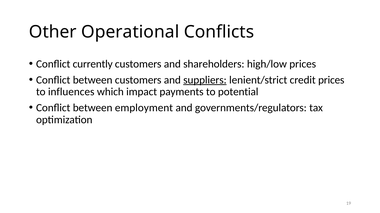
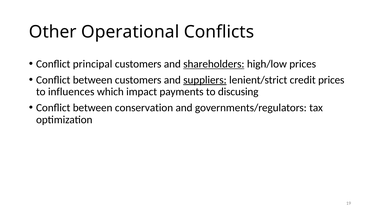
currently: currently -> principal
shareholders underline: none -> present
potential: potential -> discusing
employment: employment -> conservation
